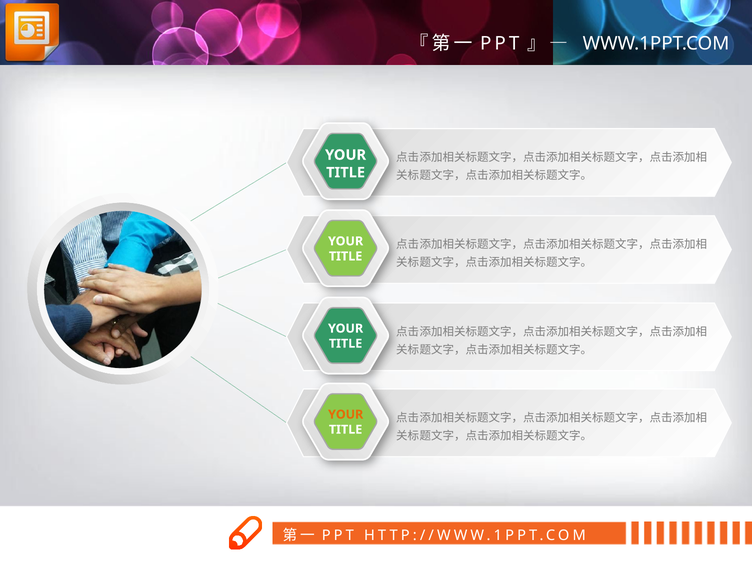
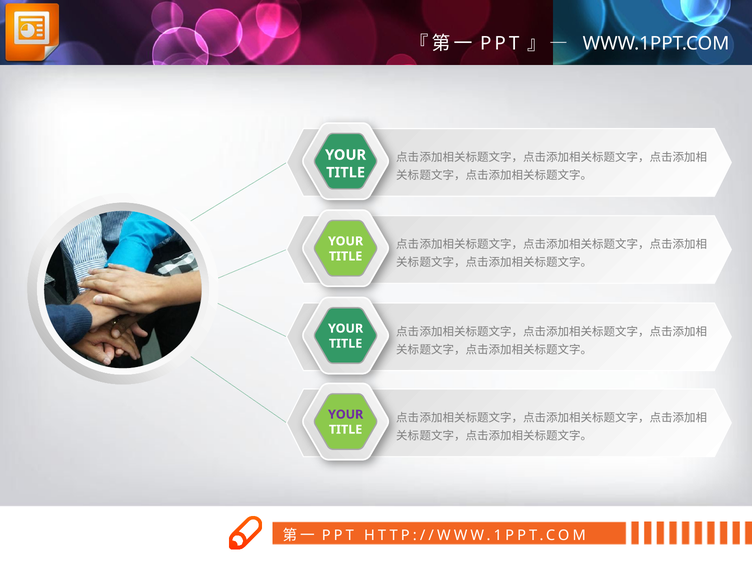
YOUR at (346, 415) colour: orange -> purple
